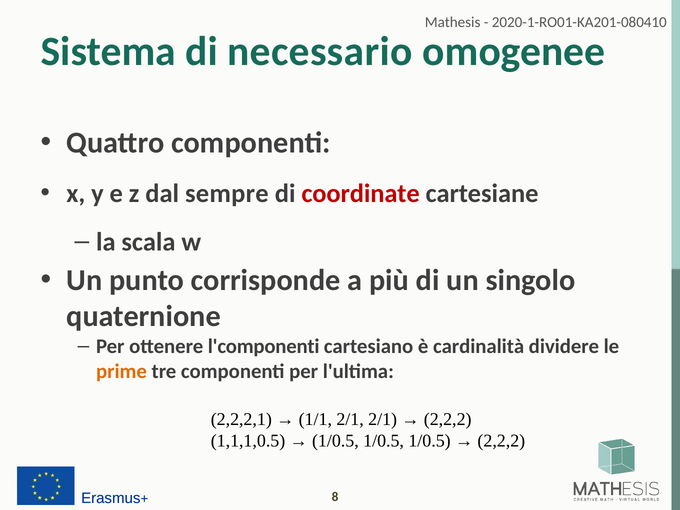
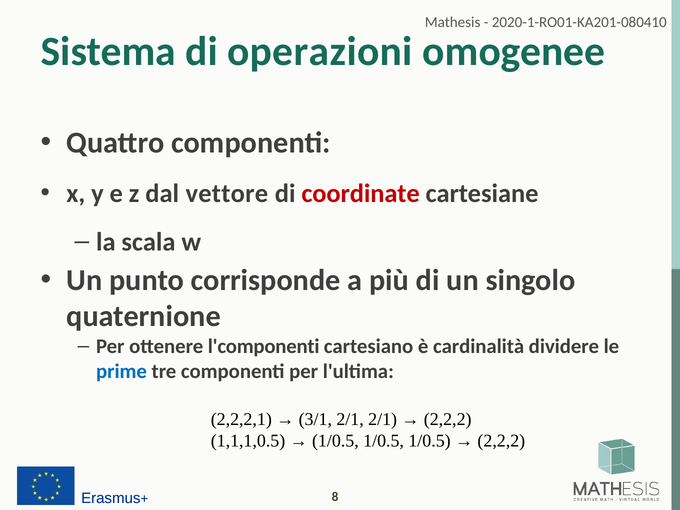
necessario: necessario -> operazioni
sempre: sempre -> vettore
prime colour: orange -> blue
1/1: 1/1 -> 3/1
